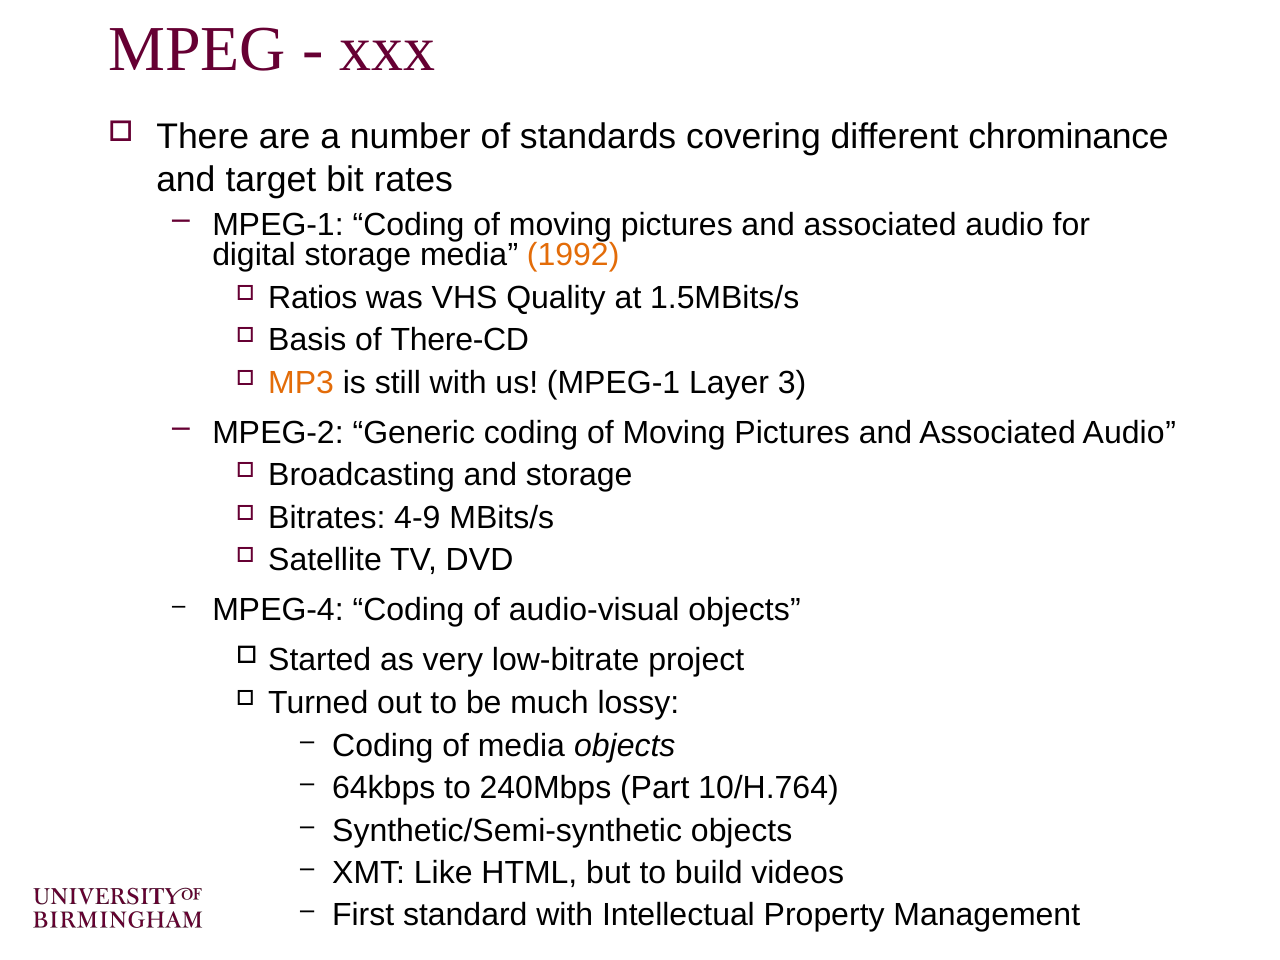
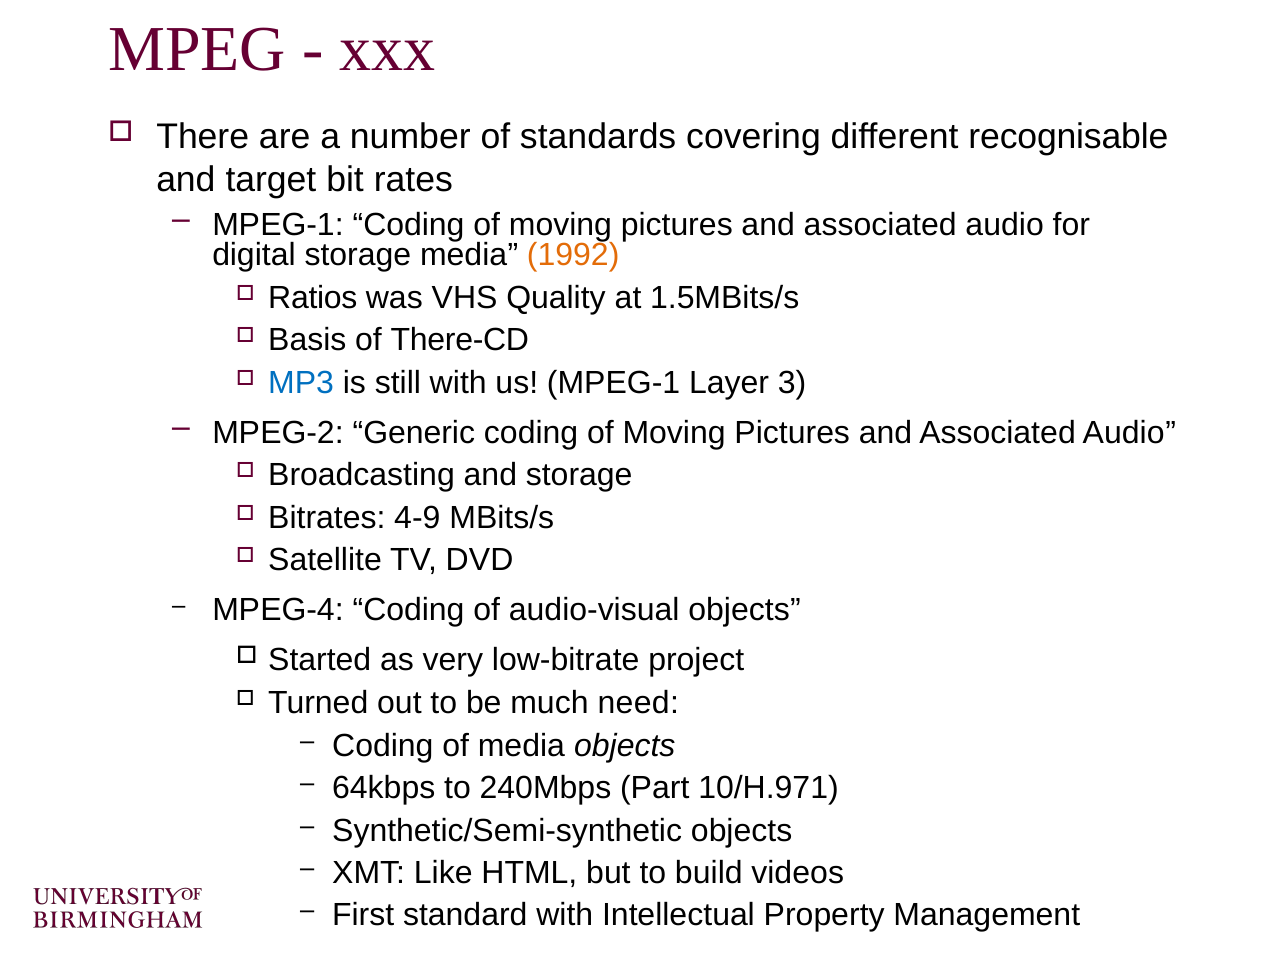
chrominance: chrominance -> recognisable
MP3 colour: orange -> blue
lossy: lossy -> need
10/H.764: 10/H.764 -> 10/H.971
